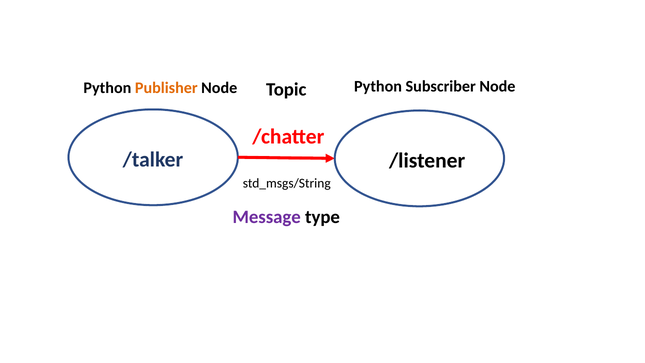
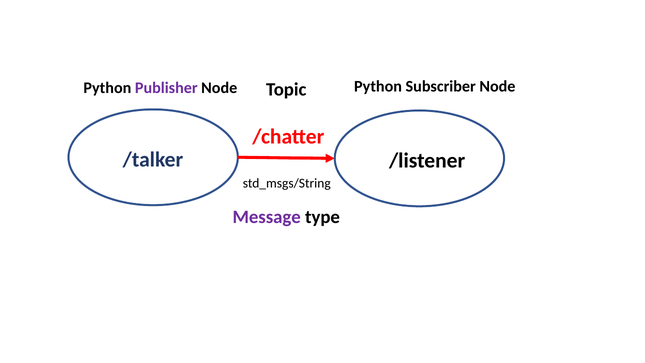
Publisher colour: orange -> purple
